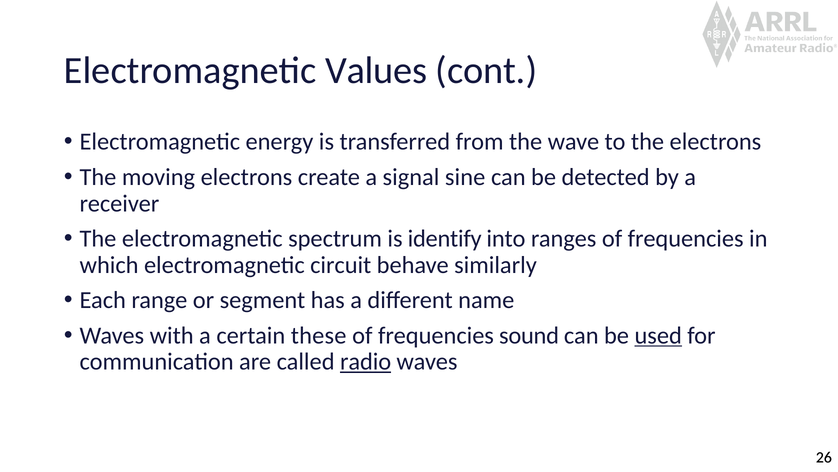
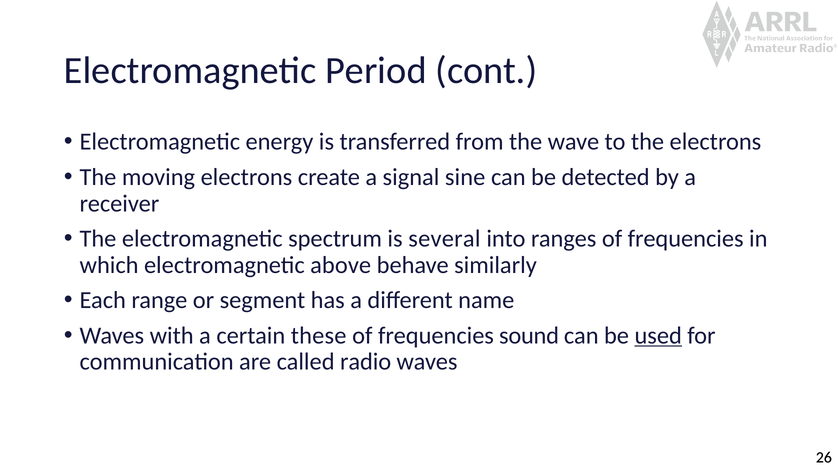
Values: Values -> Period
identify: identify -> several
circuit: circuit -> above
radio underline: present -> none
